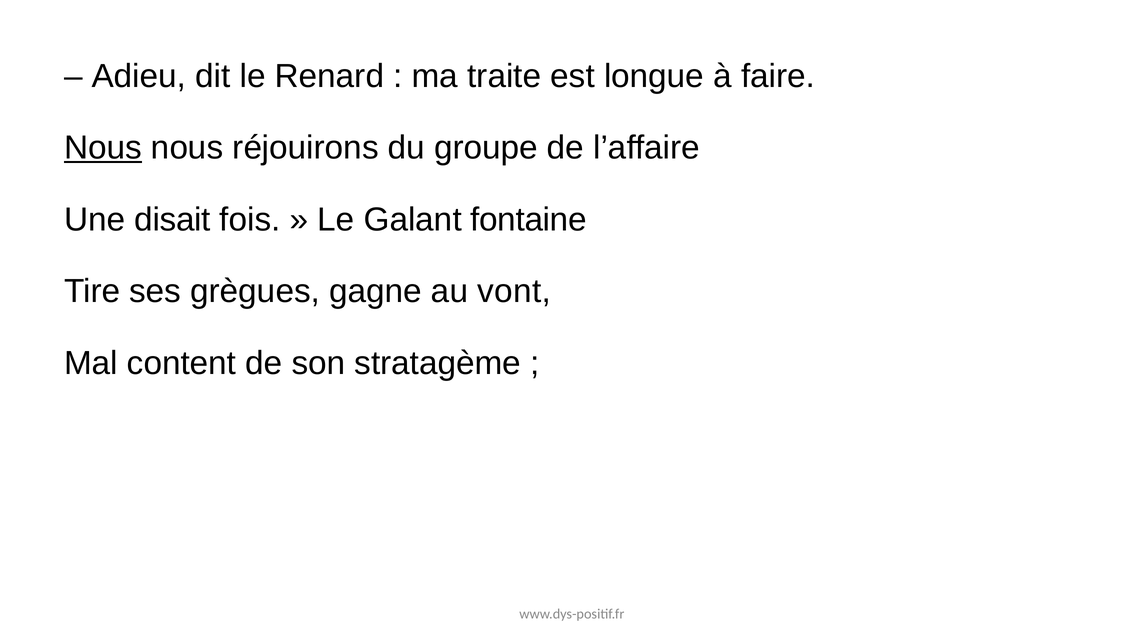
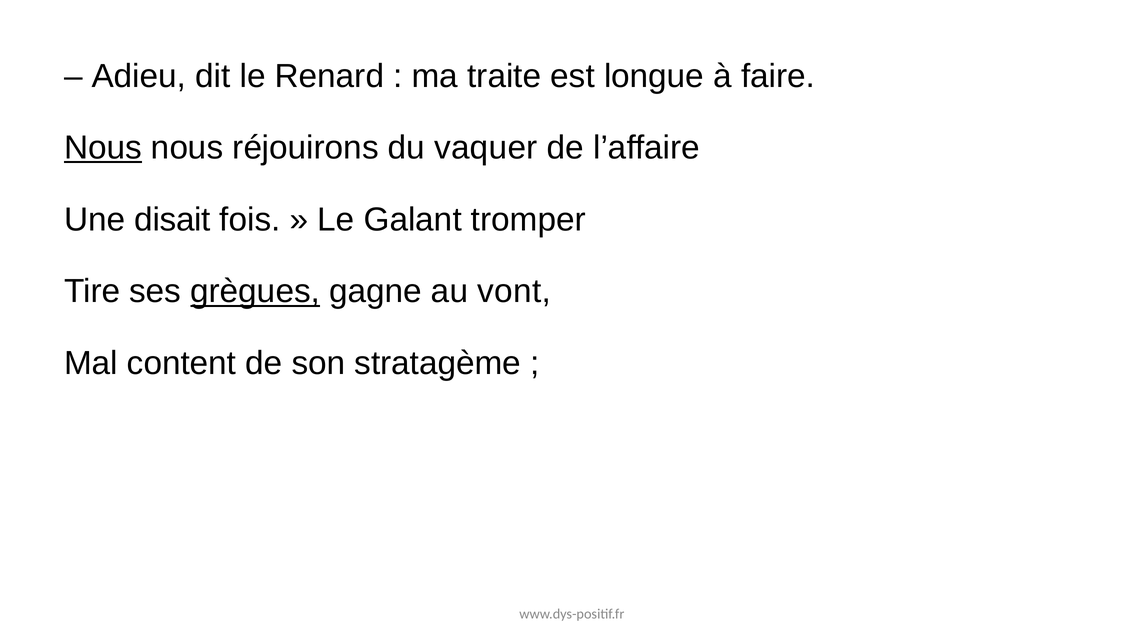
groupe: groupe -> vaquer
fontaine: fontaine -> tromper
grègues underline: none -> present
